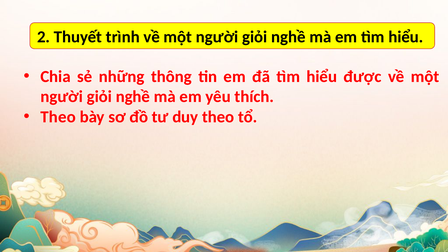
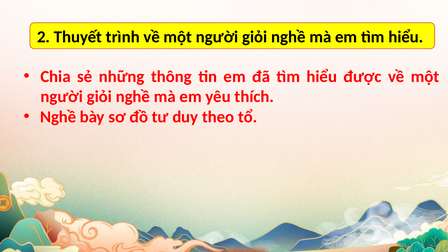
Theo at (58, 117): Theo -> Nghề
